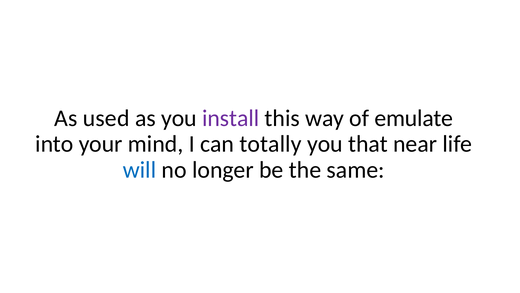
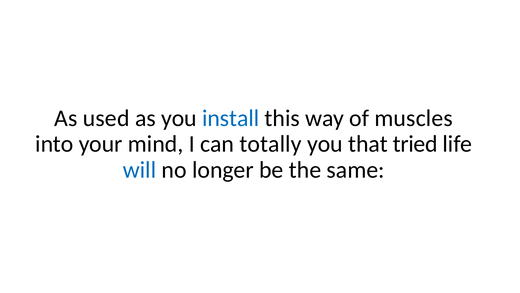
install colour: purple -> blue
emulate: emulate -> muscles
near: near -> tried
